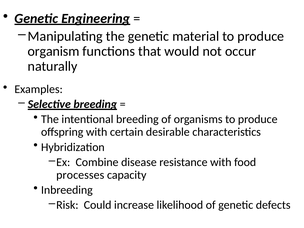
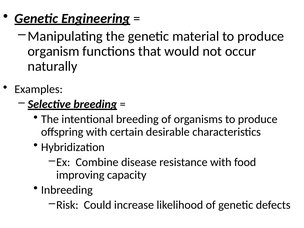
processes: processes -> improving
